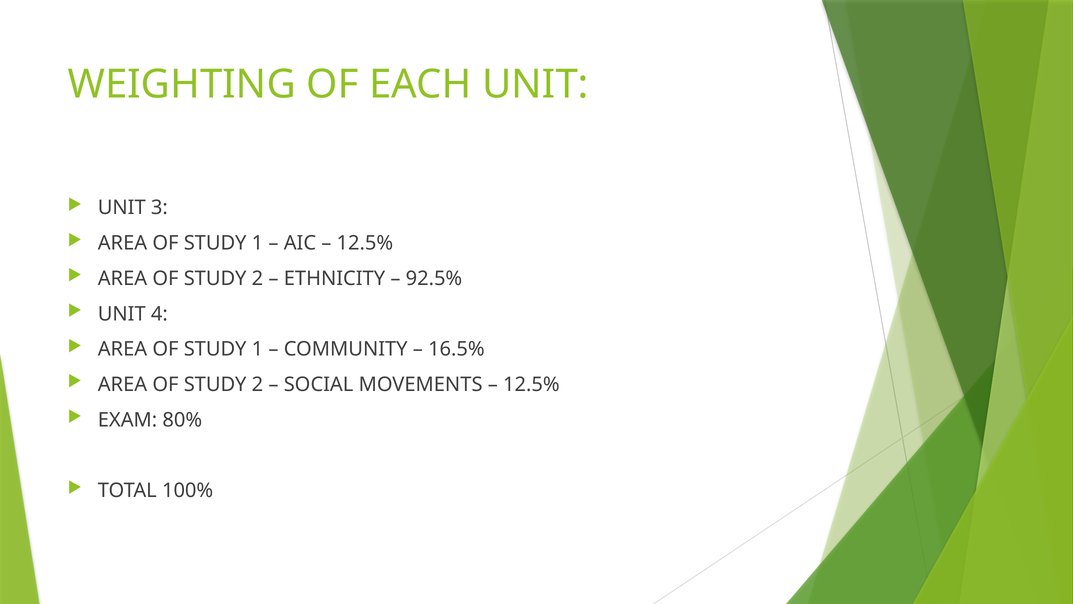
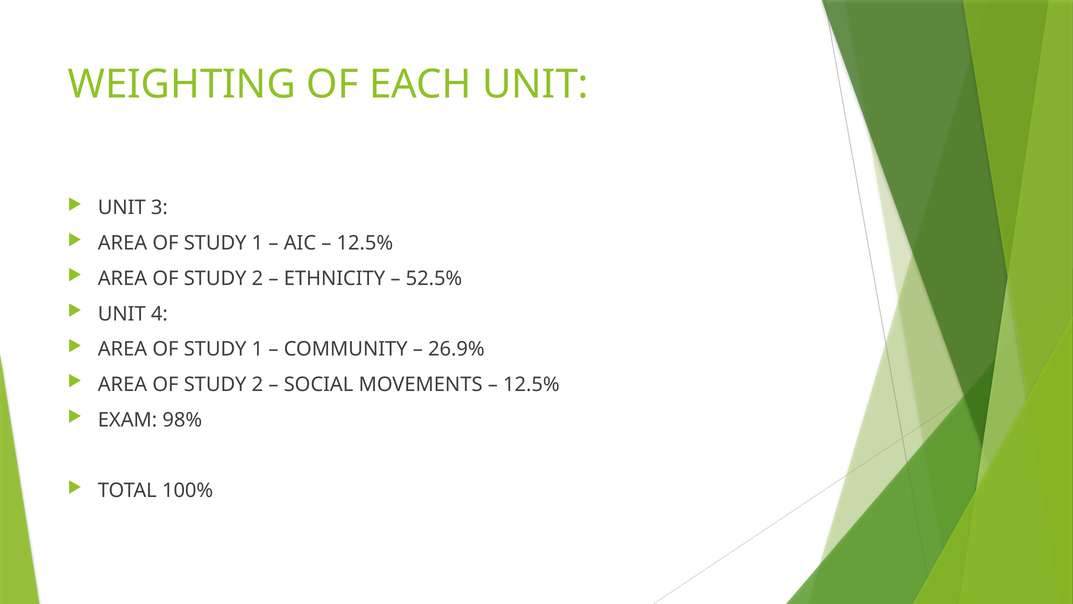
92.5%: 92.5% -> 52.5%
16.5%: 16.5% -> 26.9%
80%: 80% -> 98%
